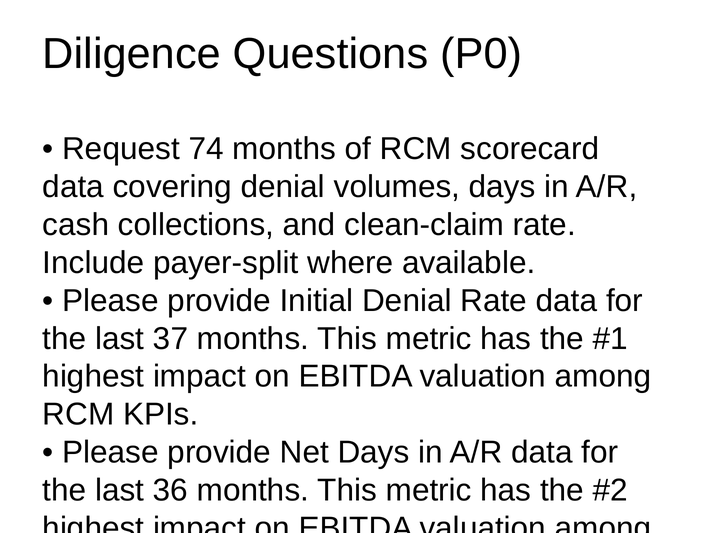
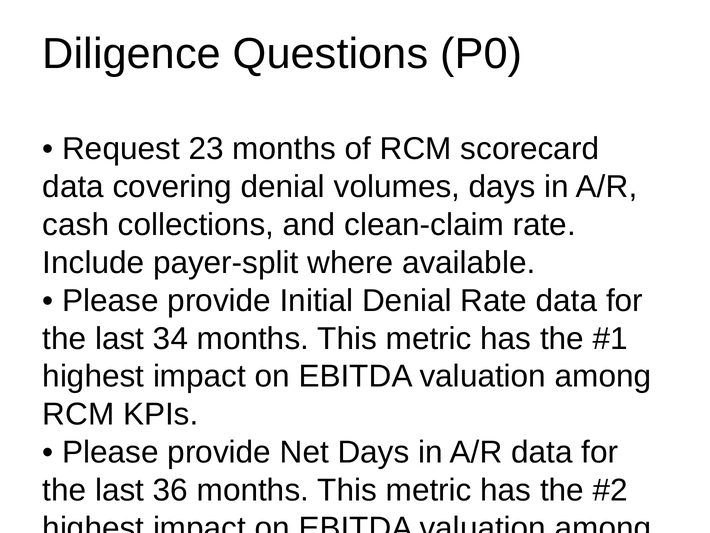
74: 74 -> 23
37: 37 -> 34
